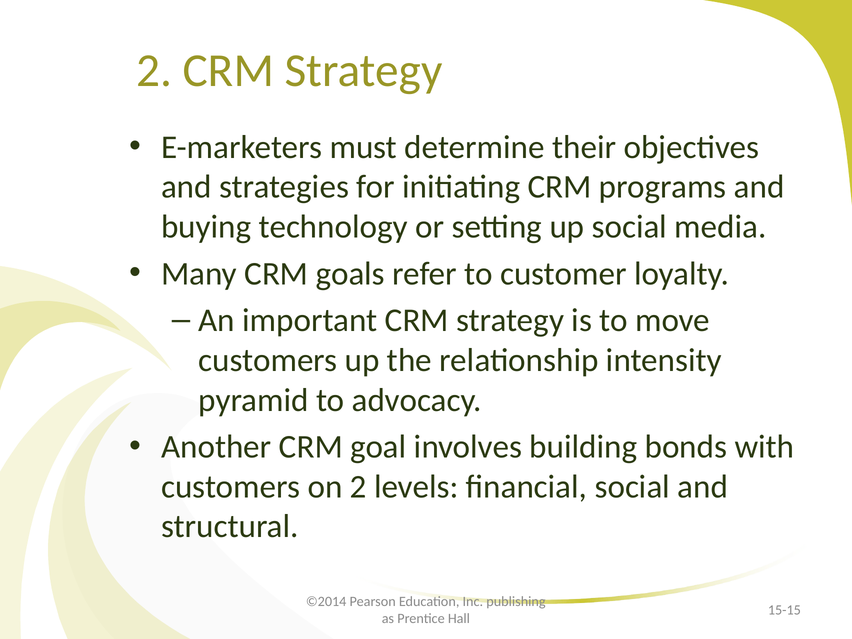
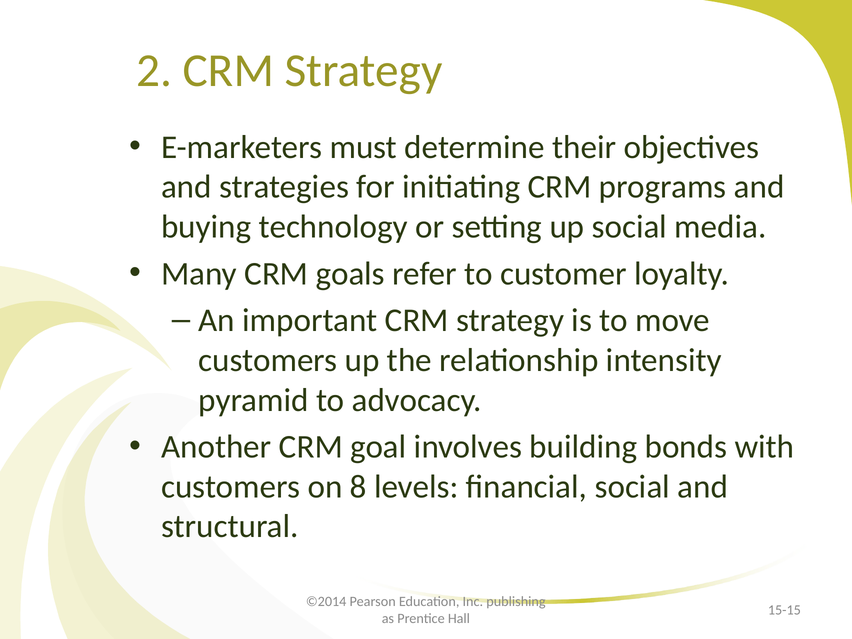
on 2: 2 -> 8
